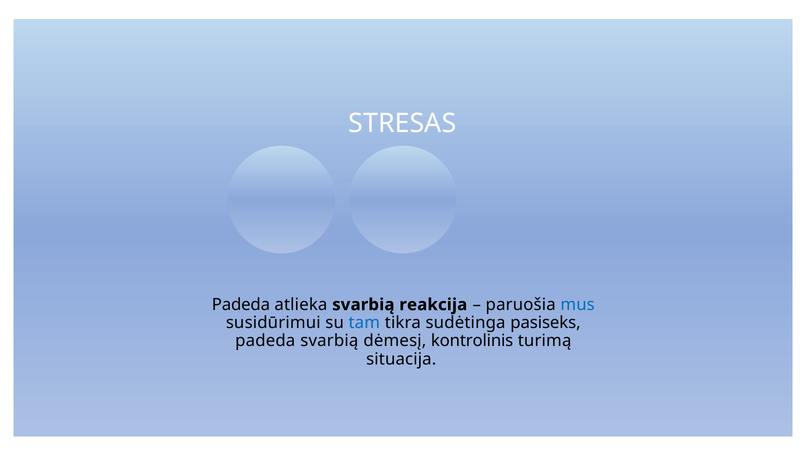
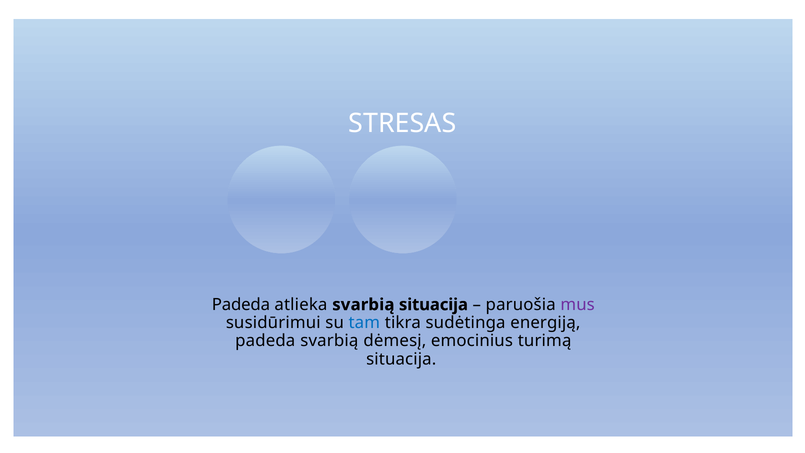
svarbią reakcija: reakcija -> situacija
mus colour: blue -> purple
pasiseks: pasiseks -> energiją
kontrolinis: kontrolinis -> emocinius
